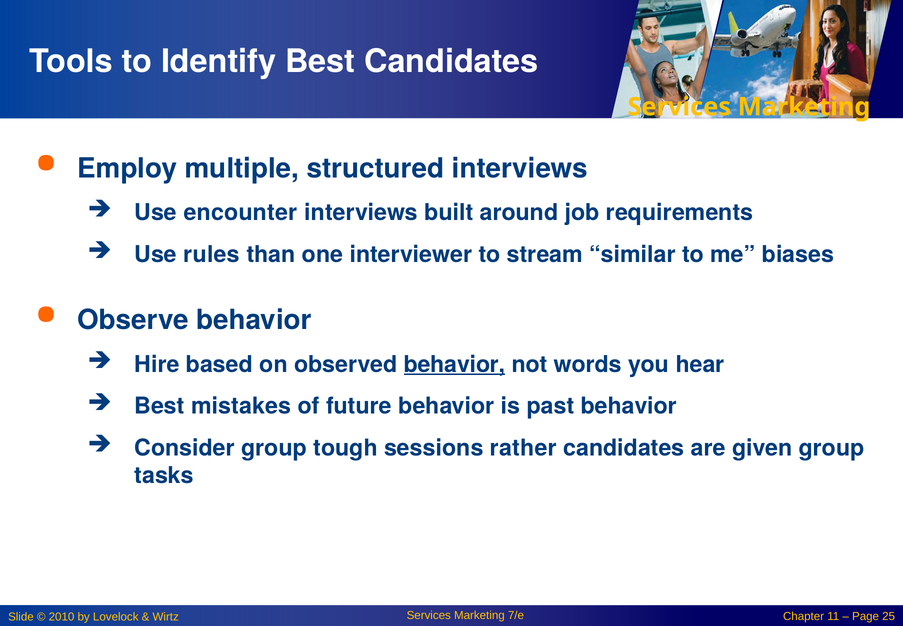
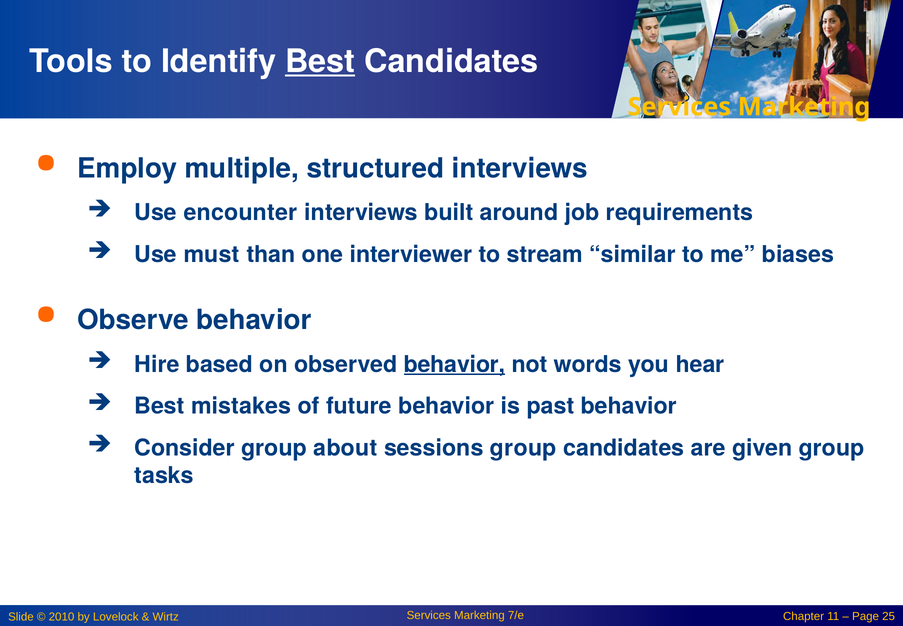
Best at (320, 61) underline: none -> present
rules: rules -> must
tough: tough -> about
sessions rather: rather -> group
